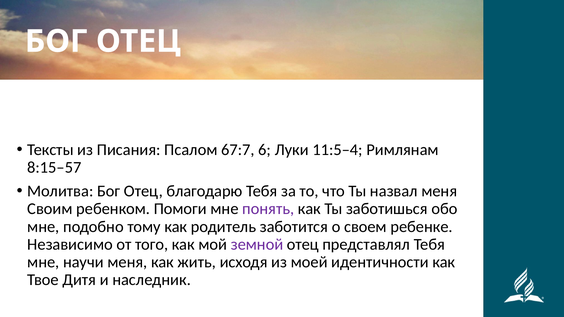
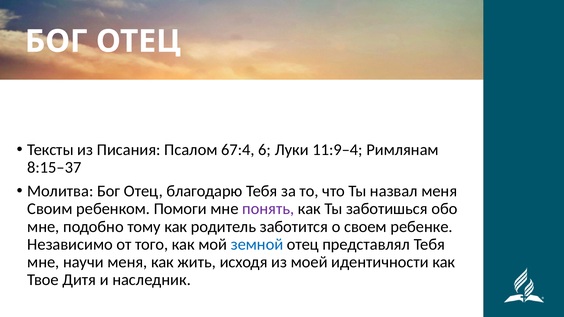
67:7: 67:7 -> 67:4
11:5–4: 11:5–4 -> 11:9–4
8:15–57: 8:15–57 -> 8:15–37
земной colour: purple -> blue
